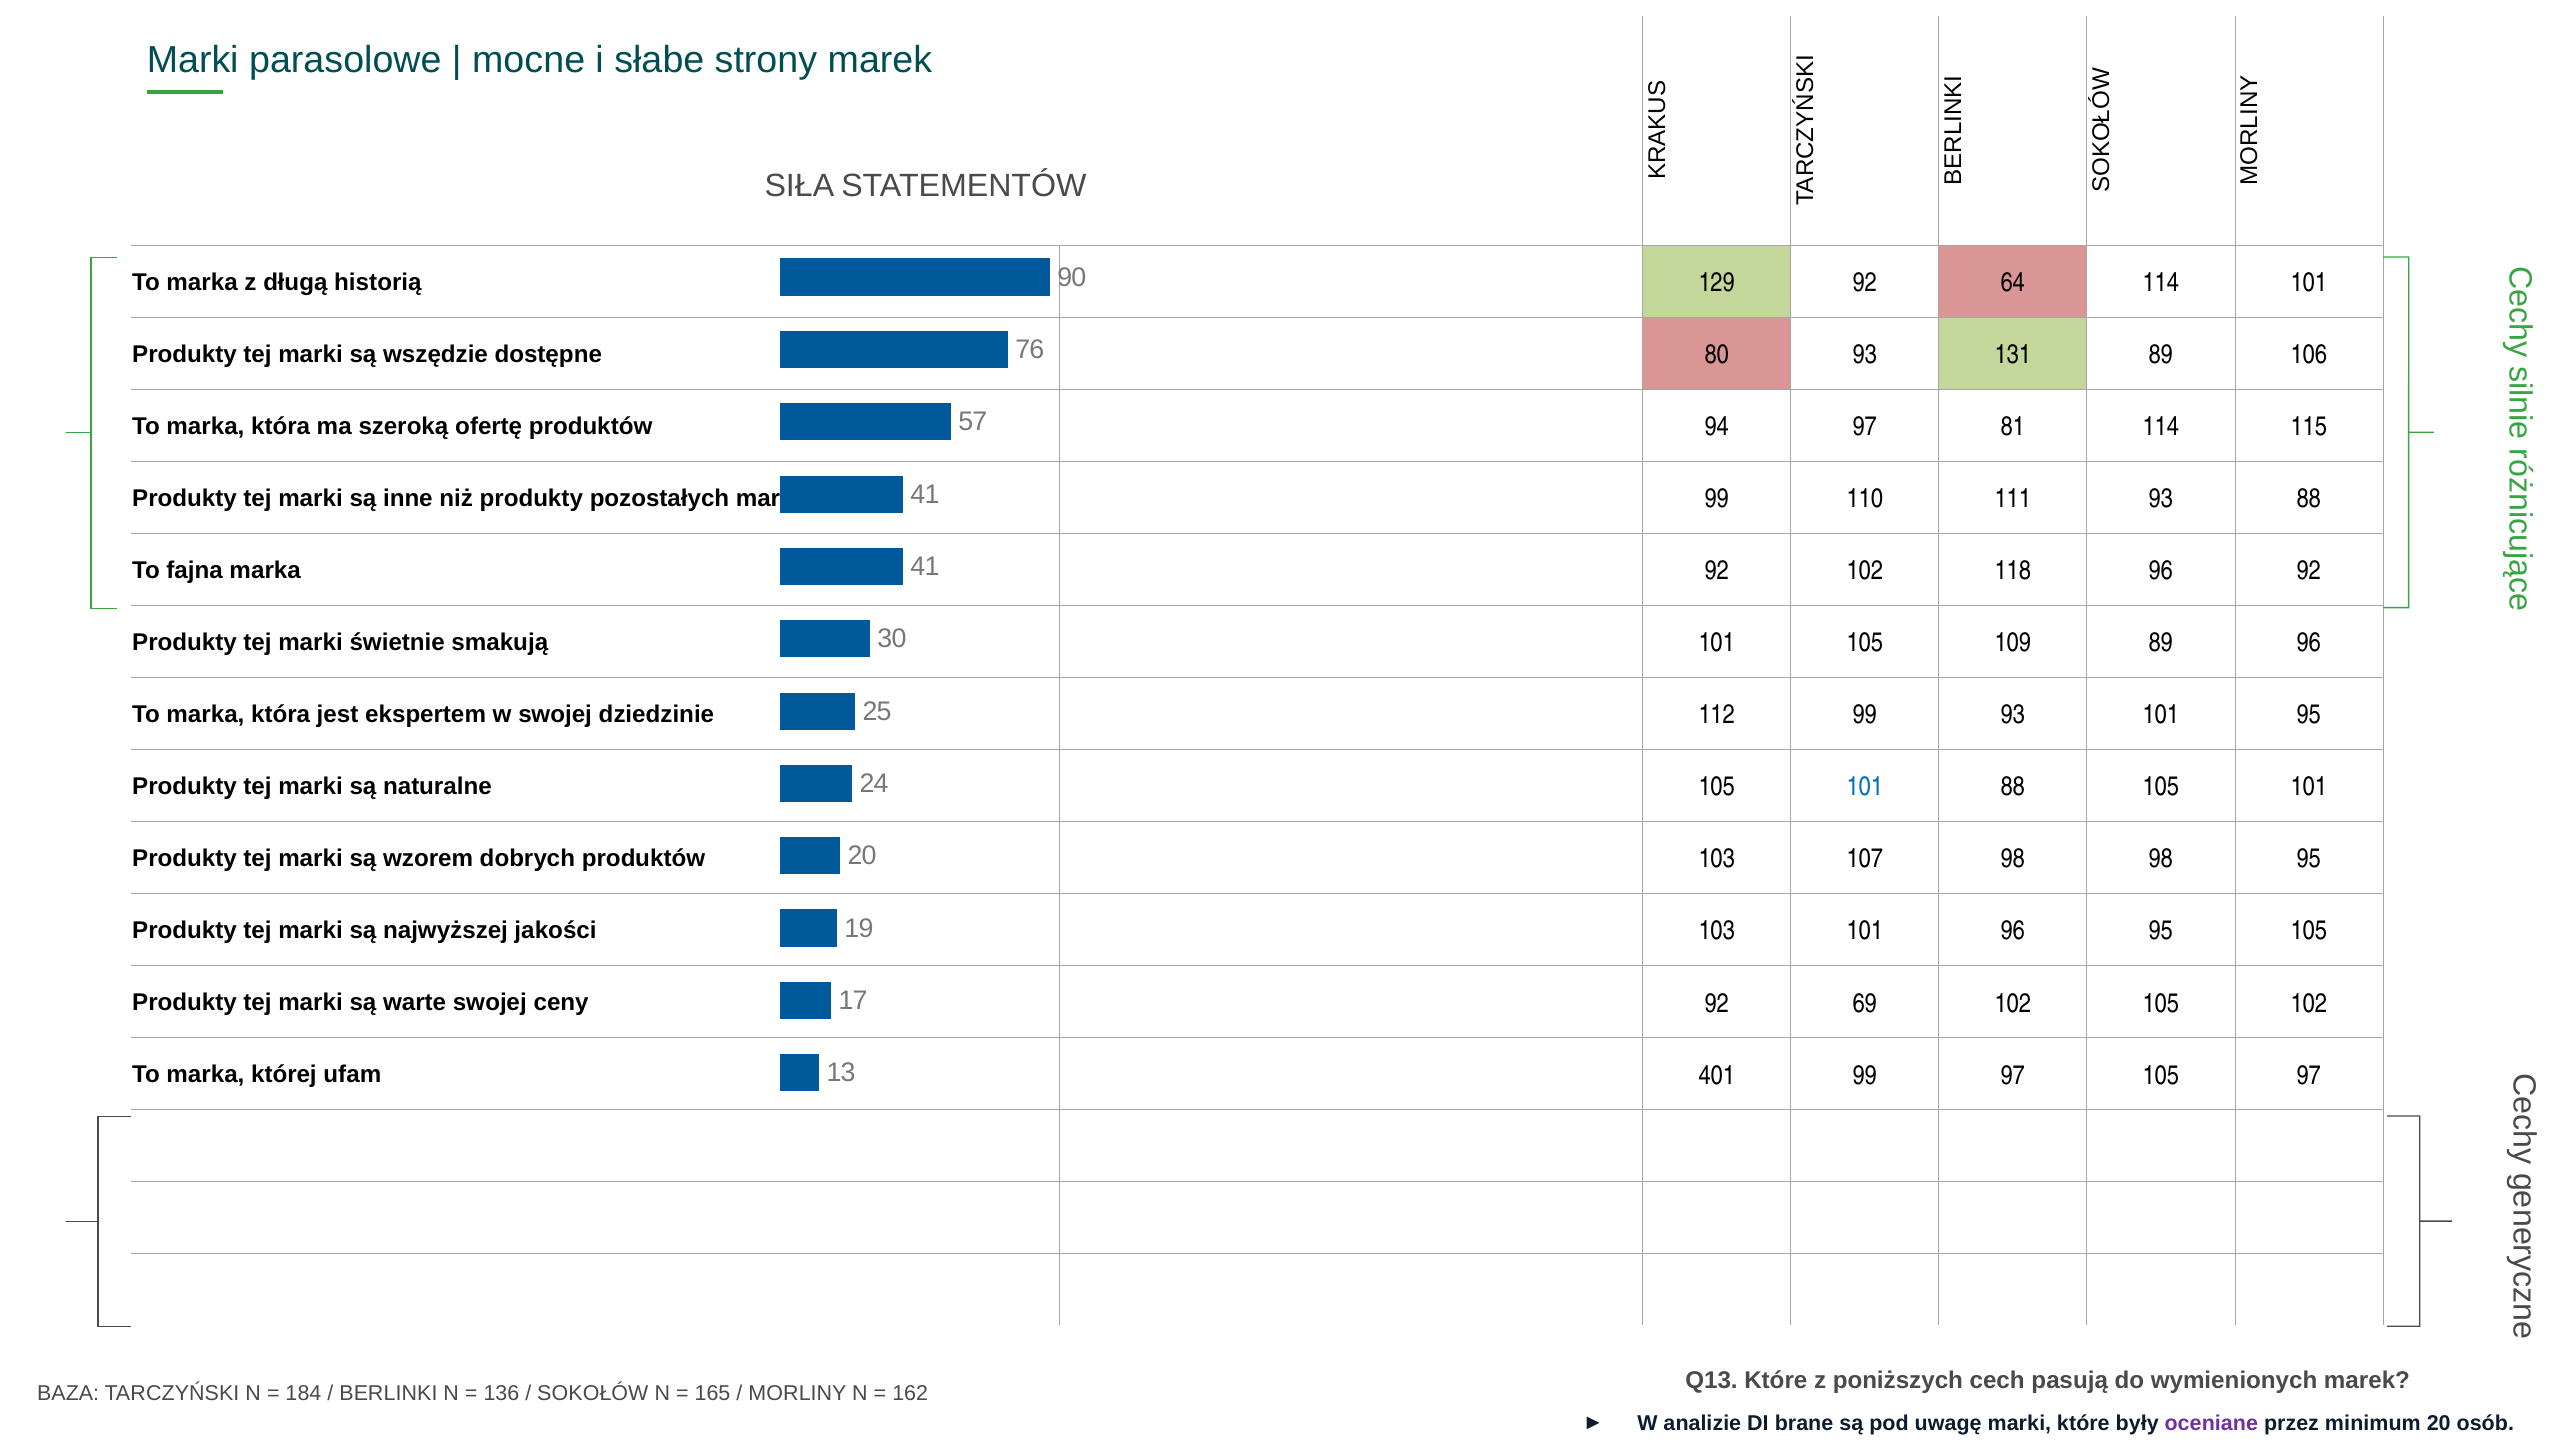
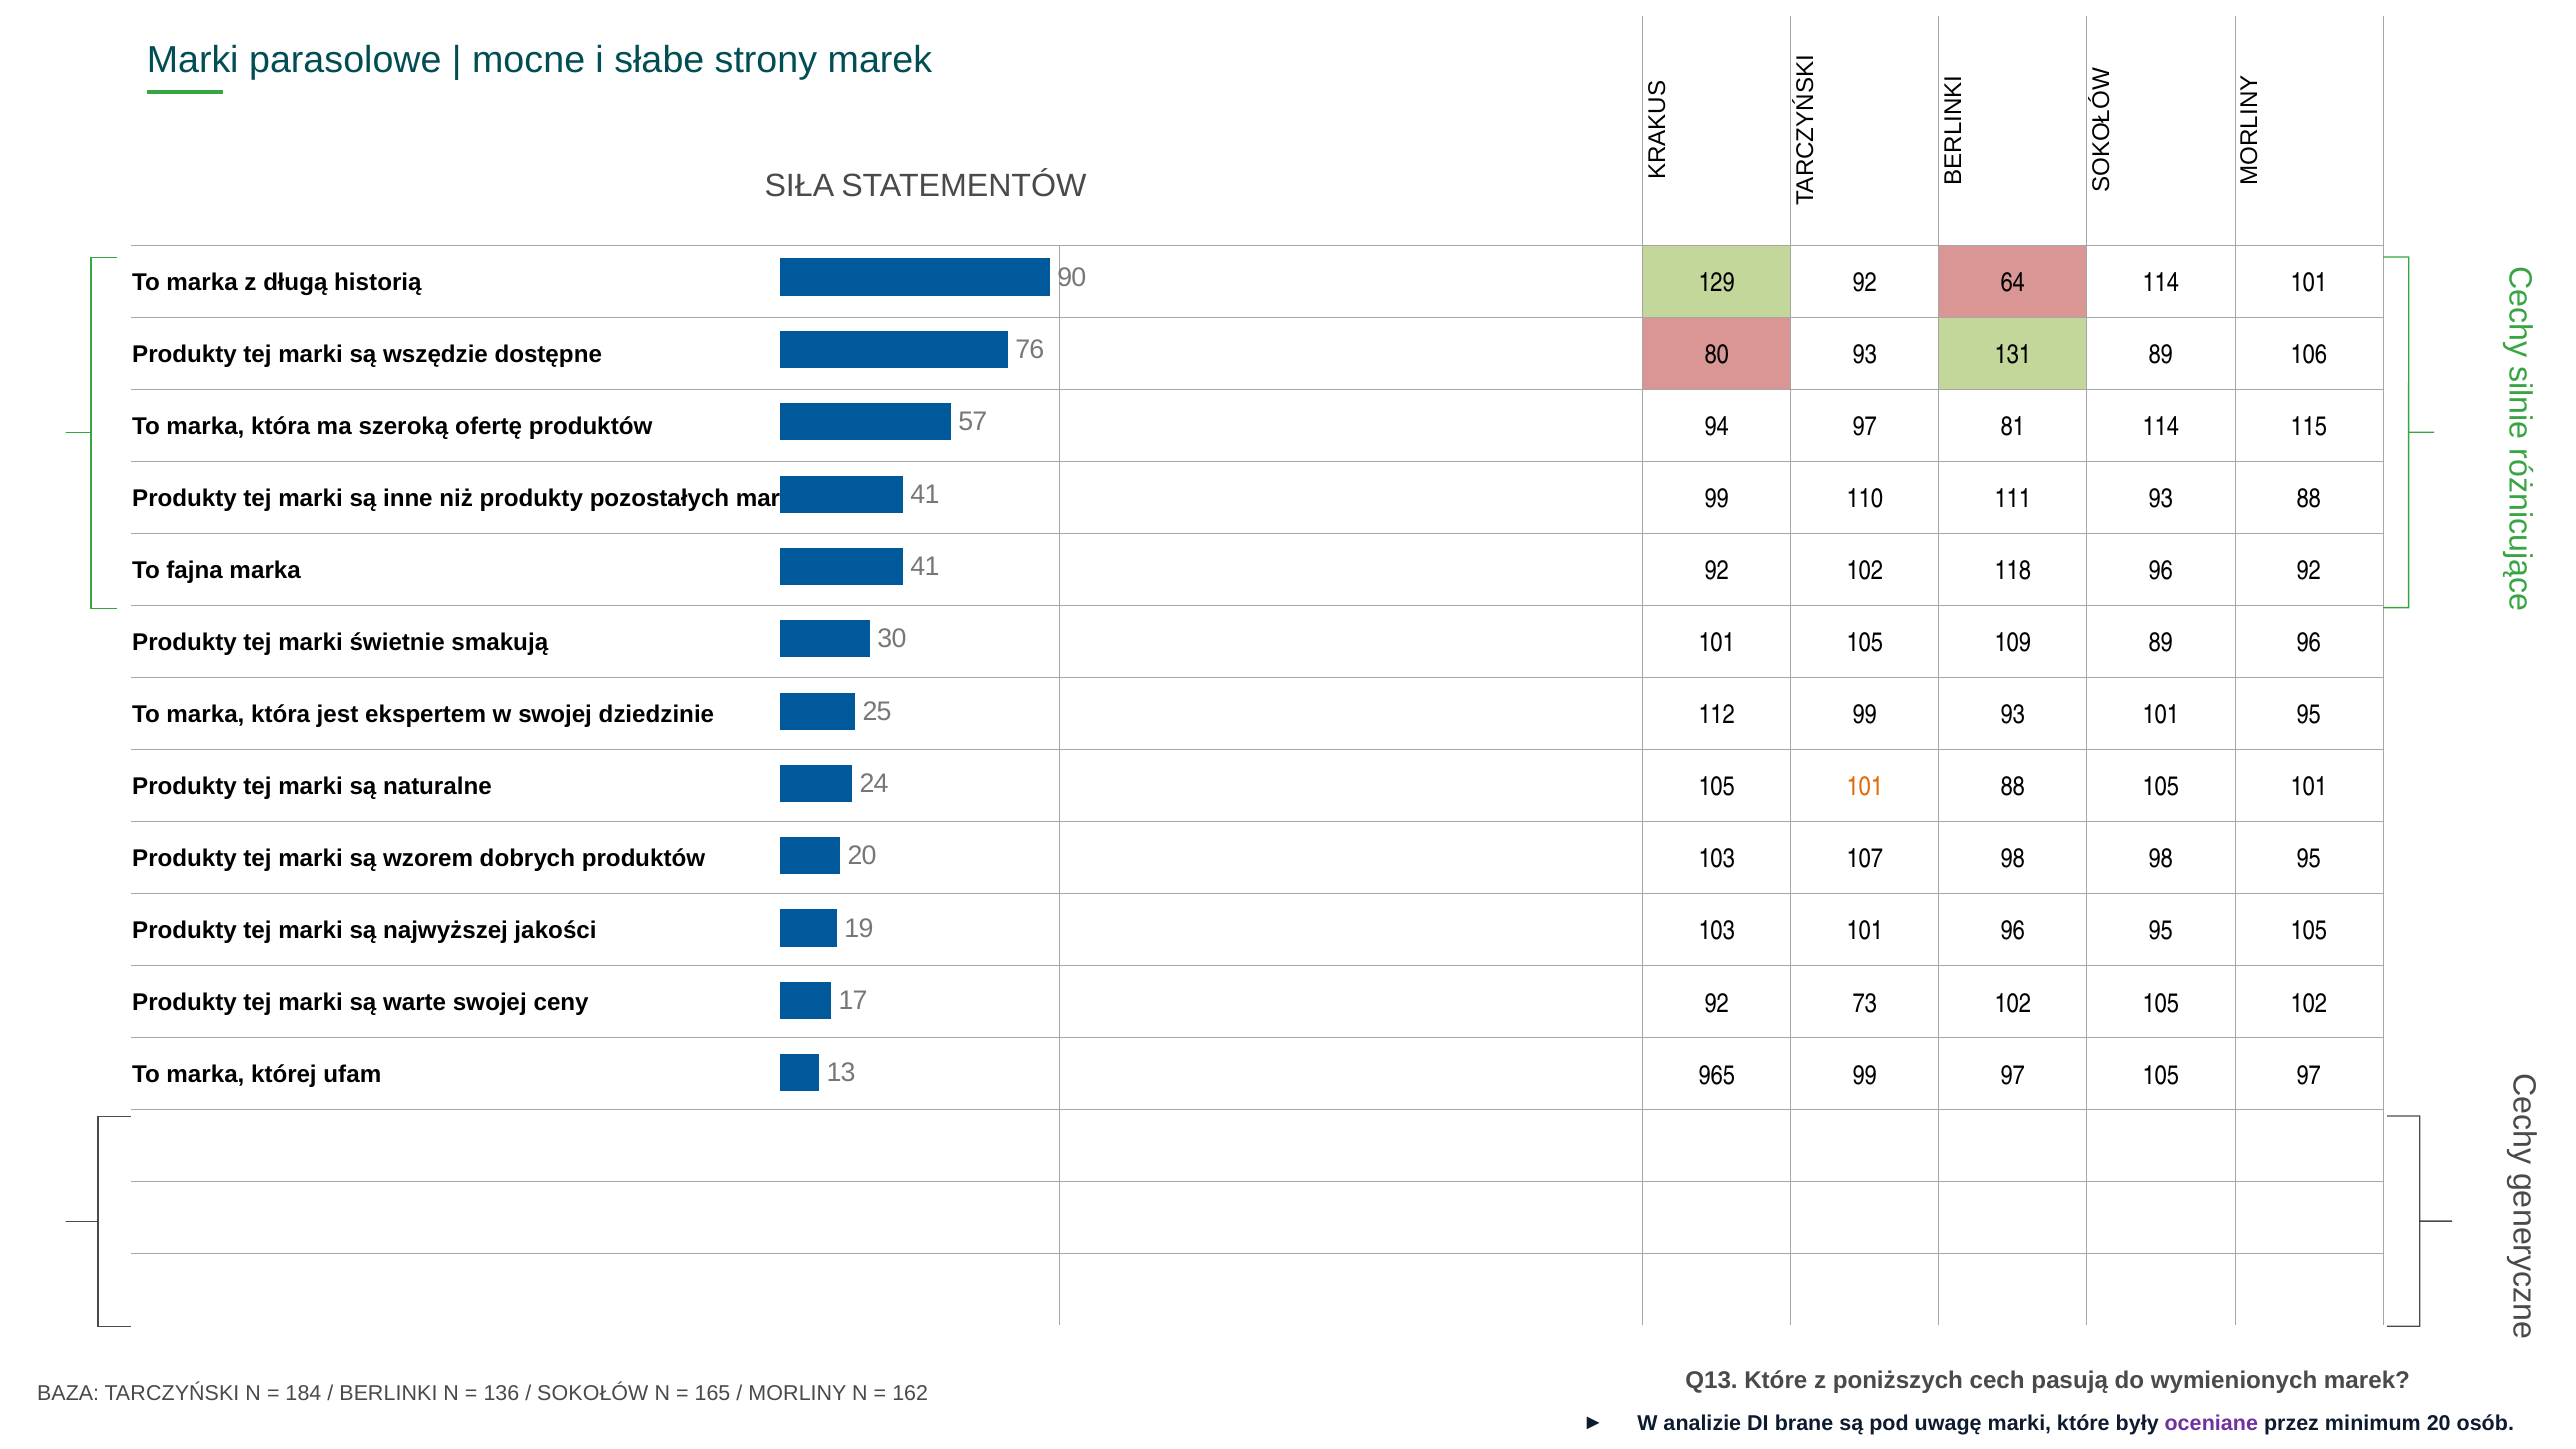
101 at (1865, 787) colour: blue -> orange
69: 69 -> 73
401: 401 -> 965
